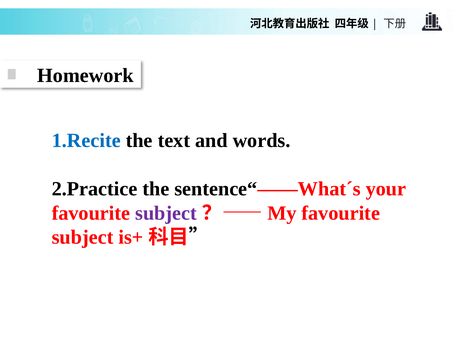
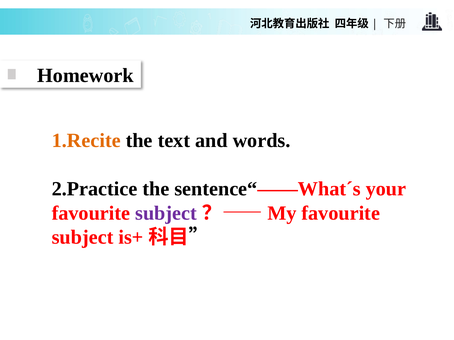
1.Recite colour: blue -> orange
